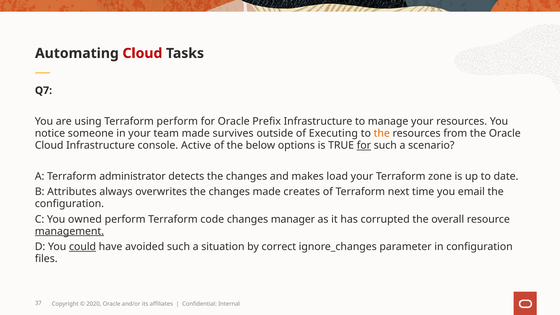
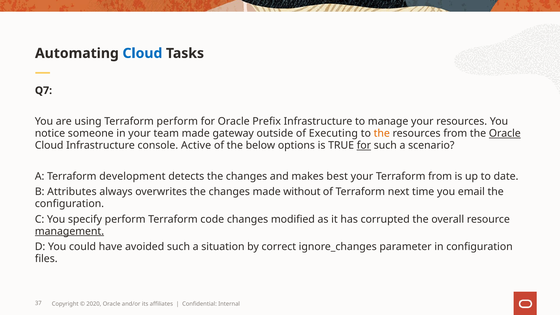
Cloud at (142, 53) colour: red -> blue
survives: survives -> gateway
Oracle at (505, 133) underline: none -> present
administrator: administrator -> development
load: load -> best
Terraform zone: zone -> from
creates: creates -> without
owned: owned -> specify
manager: manager -> modified
could underline: present -> none
